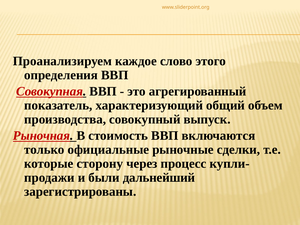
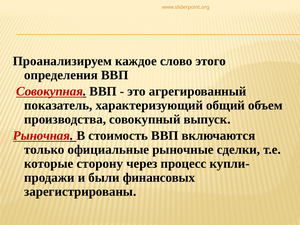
дальнейший: дальнейший -> финансовых
